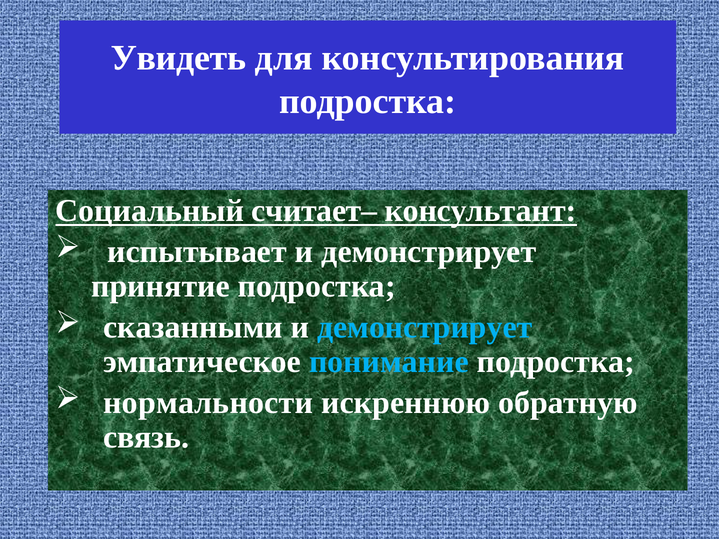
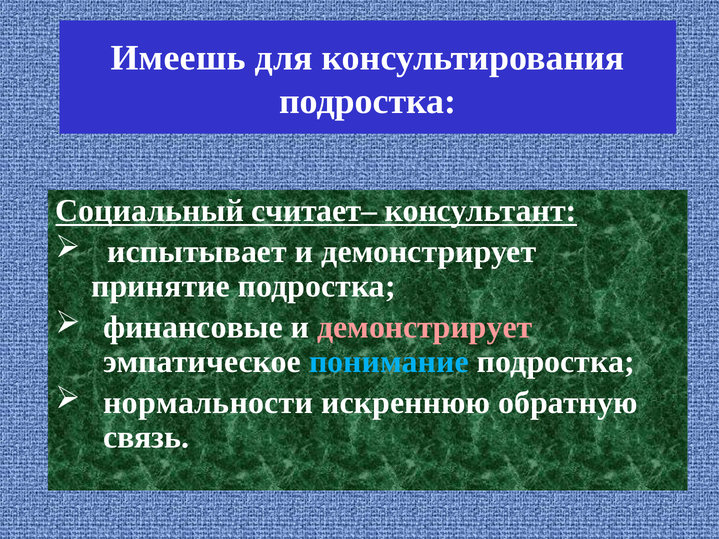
Увидеть: Увидеть -> Имеешь
сказанными: сказанными -> финансовые
демонстрирует at (425, 327) colour: light blue -> pink
